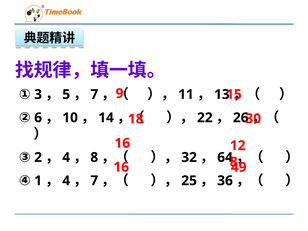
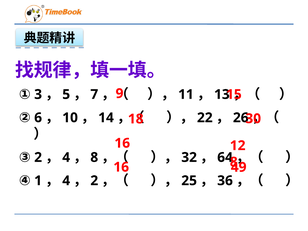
7 at (94, 181): 7 -> 2
